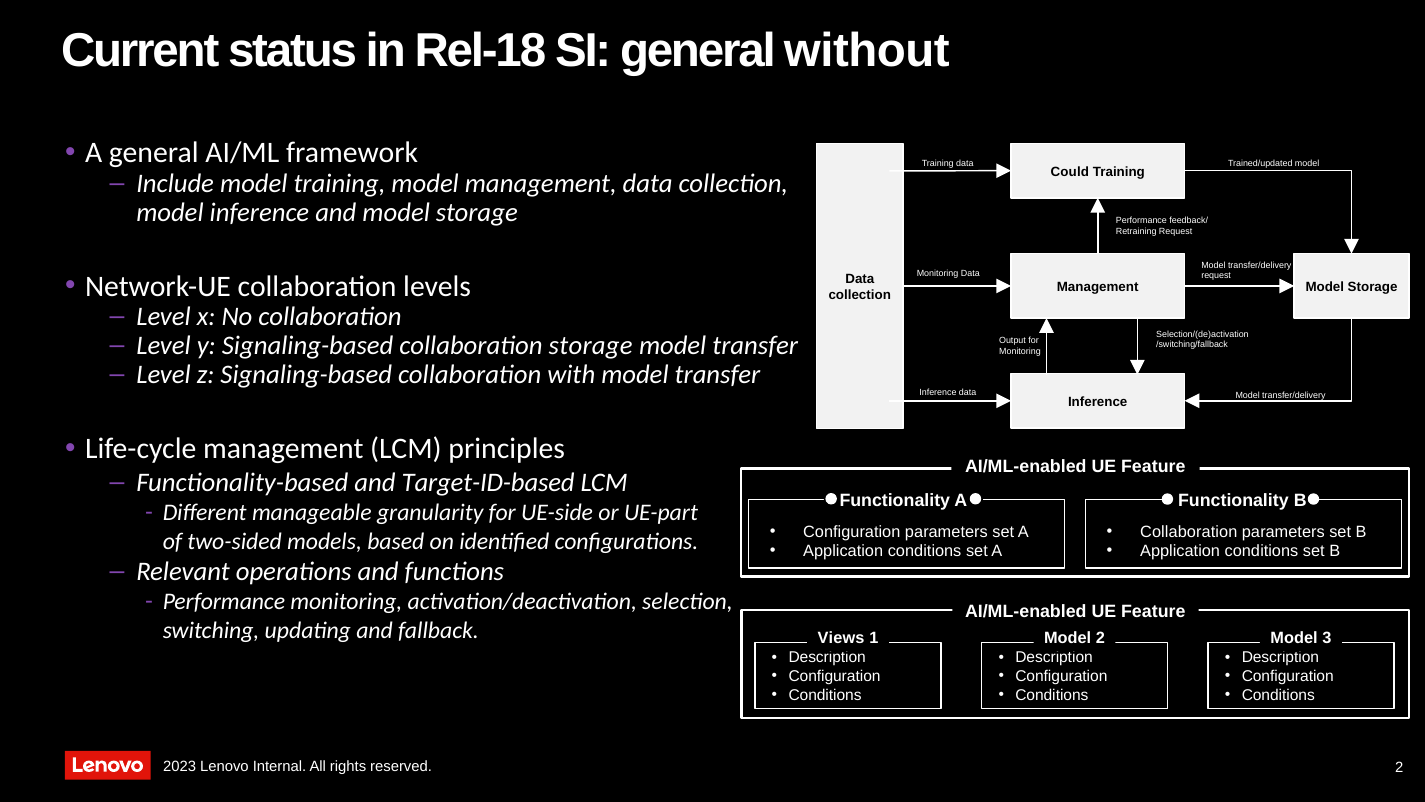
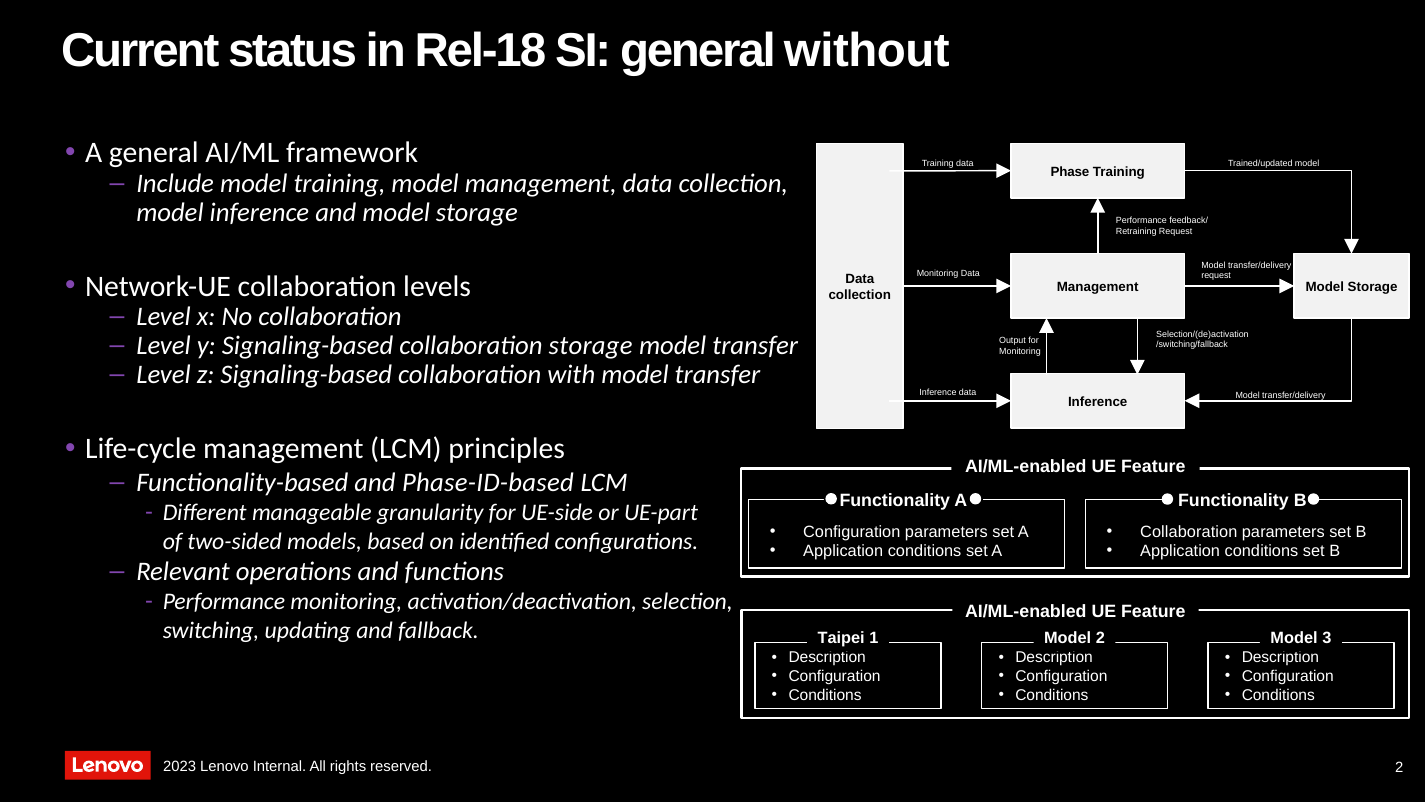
Could: Could -> Phase
Target-ID-based: Target-ID-based -> Phase-ID-based
Views: Views -> Taipei
